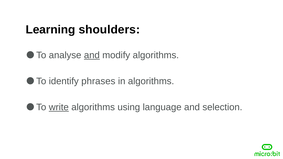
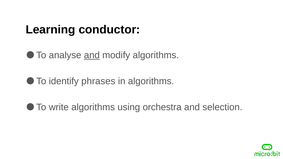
shoulders: shoulders -> conductor
write underline: present -> none
language: language -> orchestra
